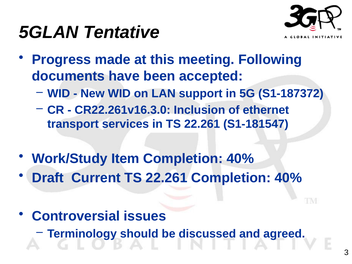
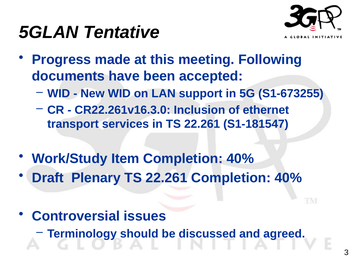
S1-187372: S1-187372 -> S1-673255
Current: Current -> Plenary
